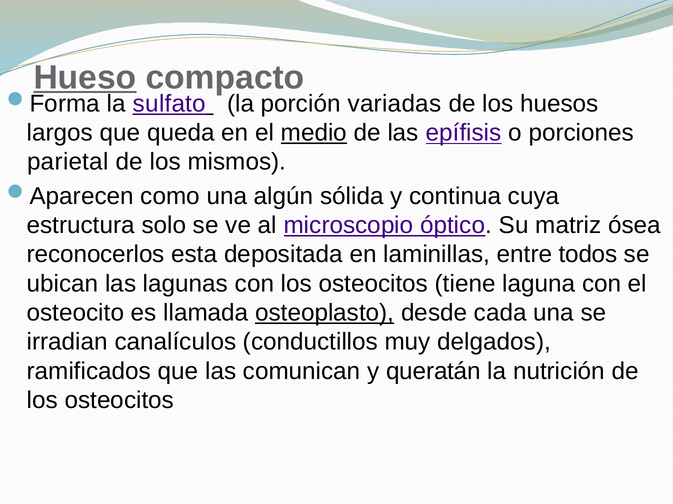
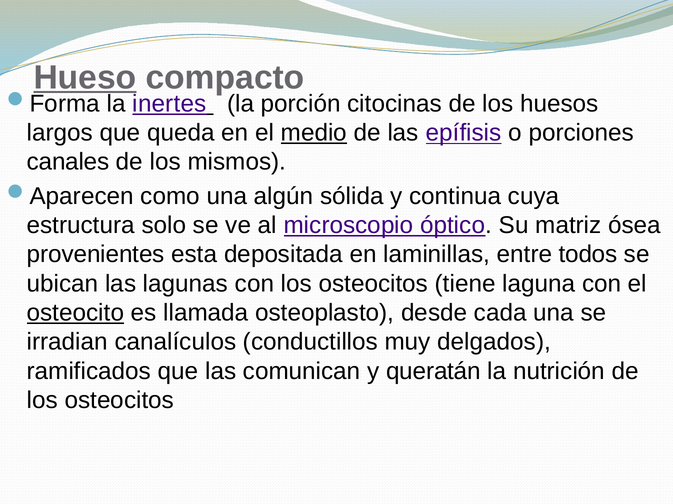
sulfato: sulfato -> inertes
variadas: variadas -> citocinas
parietal: parietal -> canales
reconocerlos: reconocerlos -> provenientes
osteocito underline: none -> present
osteoplasto underline: present -> none
